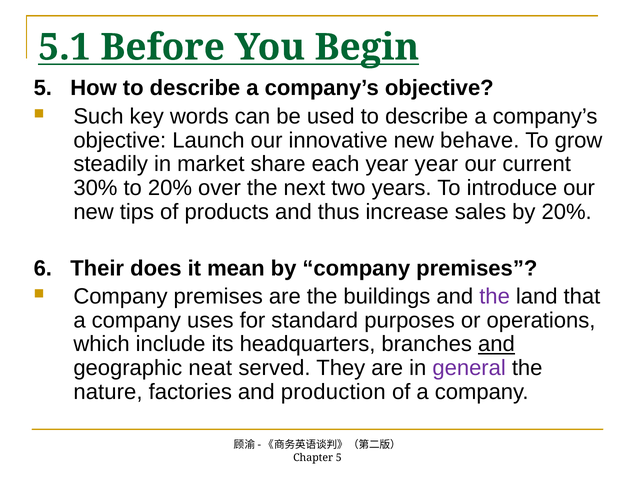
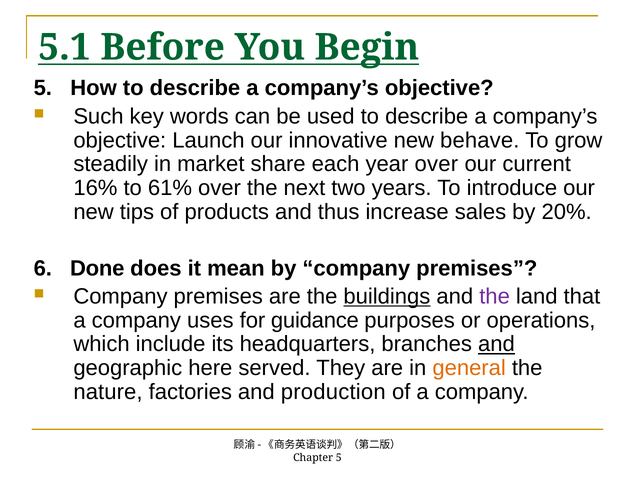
year year: year -> over
30%: 30% -> 16%
to 20%: 20% -> 61%
Their: Their -> Done
buildings underline: none -> present
standard: standard -> guidance
neat: neat -> here
general colour: purple -> orange
